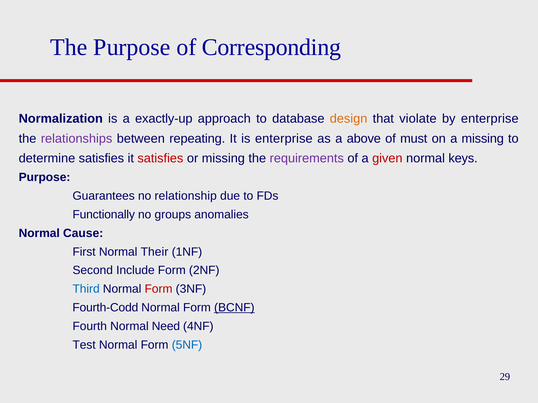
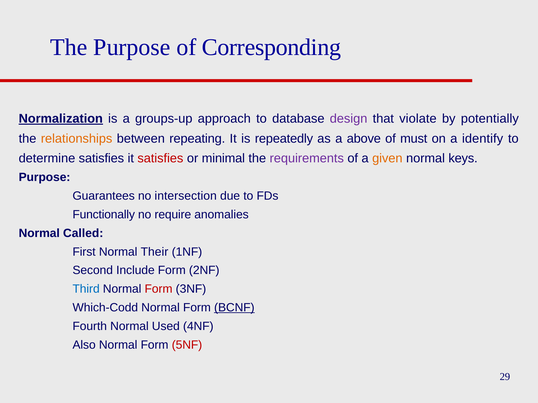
Normalization underline: none -> present
exactly-up: exactly-up -> groups-up
design colour: orange -> purple
by enterprise: enterprise -> potentially
relationships colour: purple -> orange
is enterprise: enterprise -> repeatedly
a missing: missing -> identify
or missing: missing -> minimal
given colour: red -> orange
relationship: relationship -> intersection
groups: groups -> require
Cause: Cause -> Called
Fourth-Codd: Fourth-Codd -> Which-Codd
Need: Need -> Used
Test: Test -> Also
5NF colour: blue -> red
